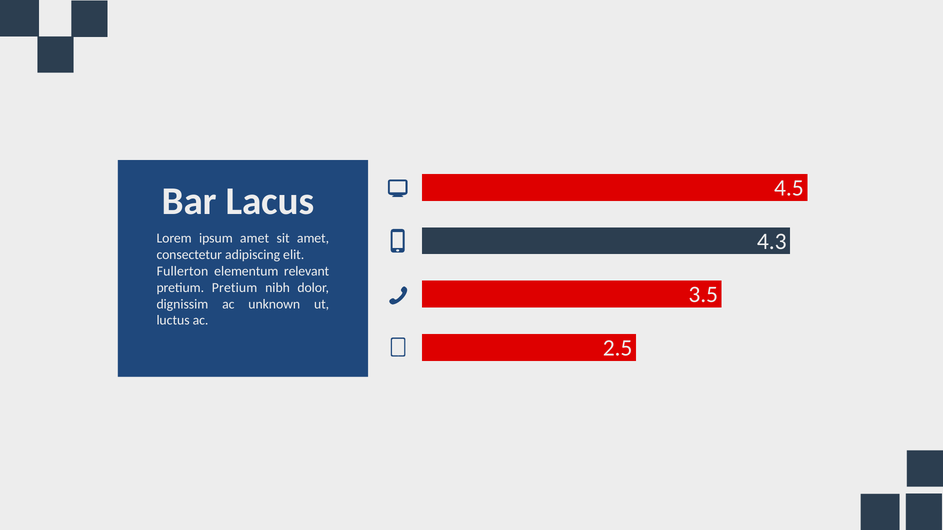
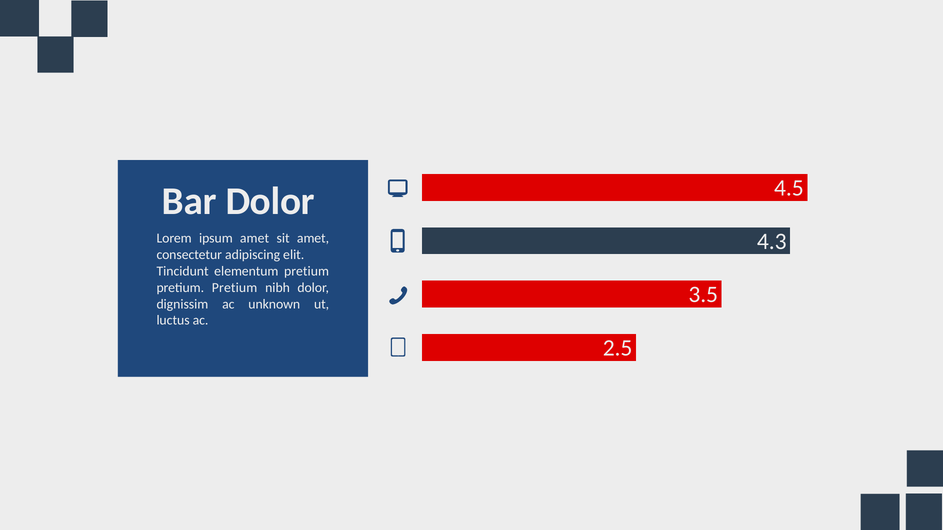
Bar Lacus: Lacus -> Dolor
Fullerton: Fullerton -> Tincidunt
elementum relevant: relevant -> pretium
